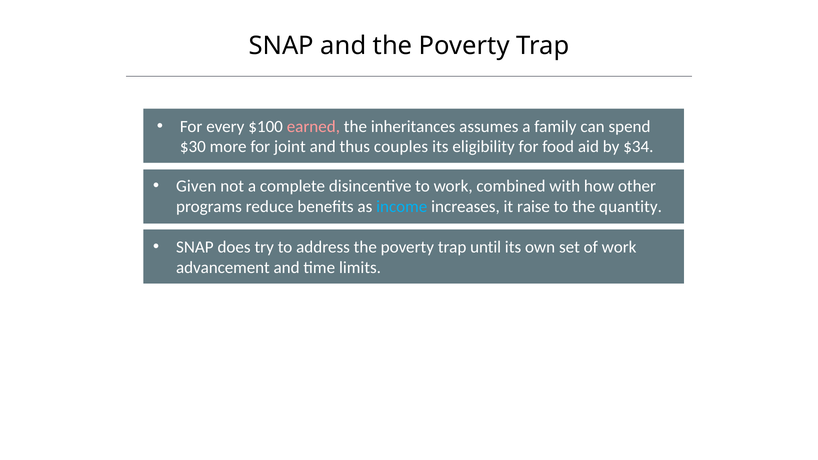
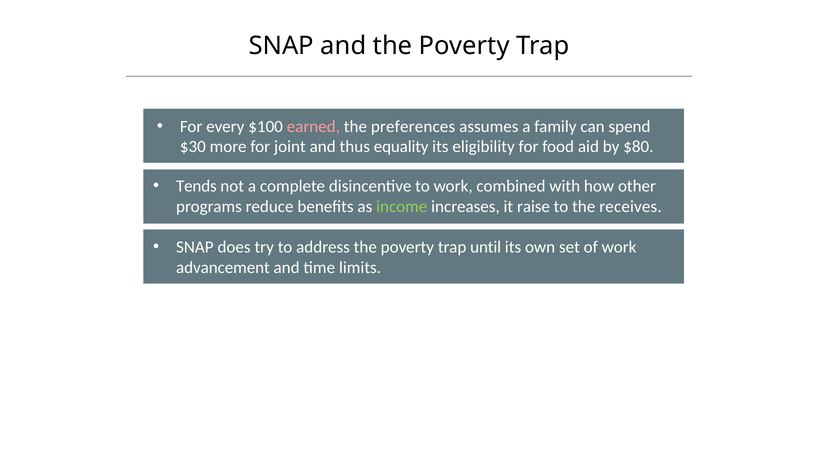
inheritances: inheritances -> preferences
couples: couples -> equality
$34: $34 -> $80
Given: Given -> Tends
income colour: light blue -> light green
quantity: quantity -> receives
